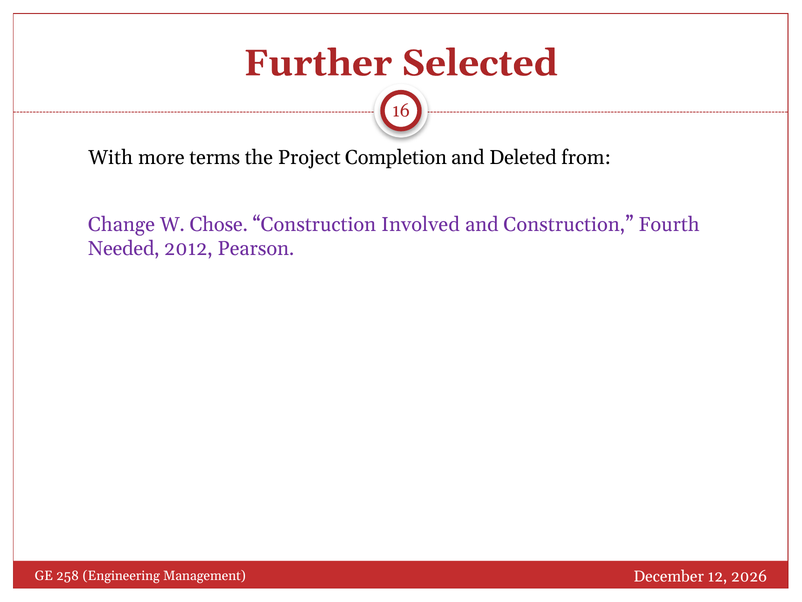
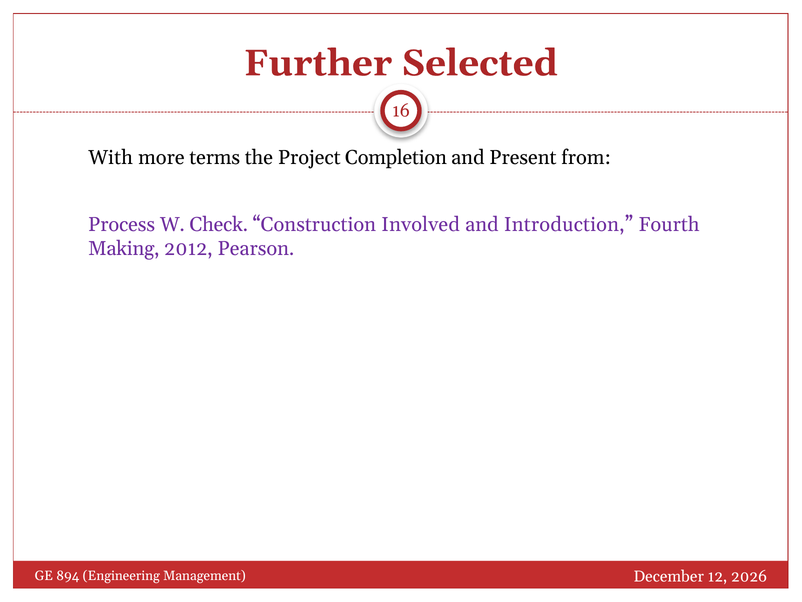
Deleted: Deleted -> Present
Change: Change -> Process
Chose: Chose -> Check
and Construction: Construction -> Introduction
Needed: Needed -> Making
258: 258 -> 894
